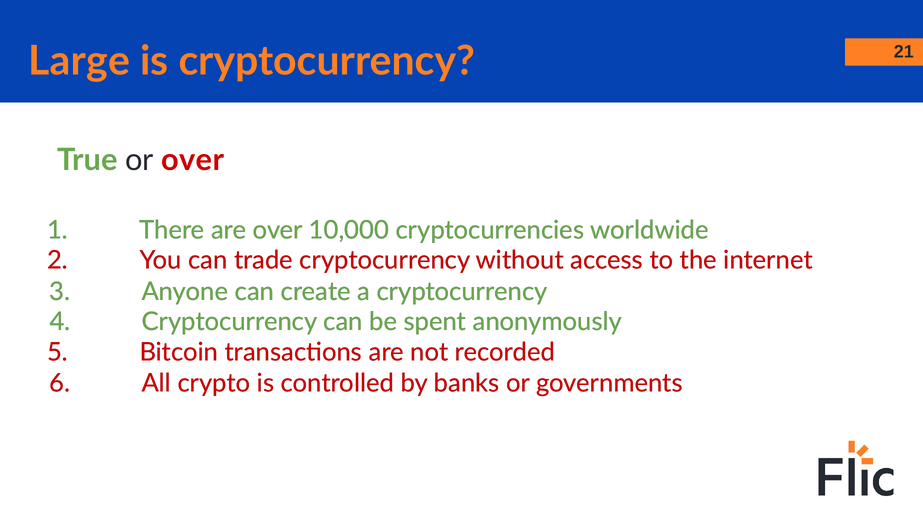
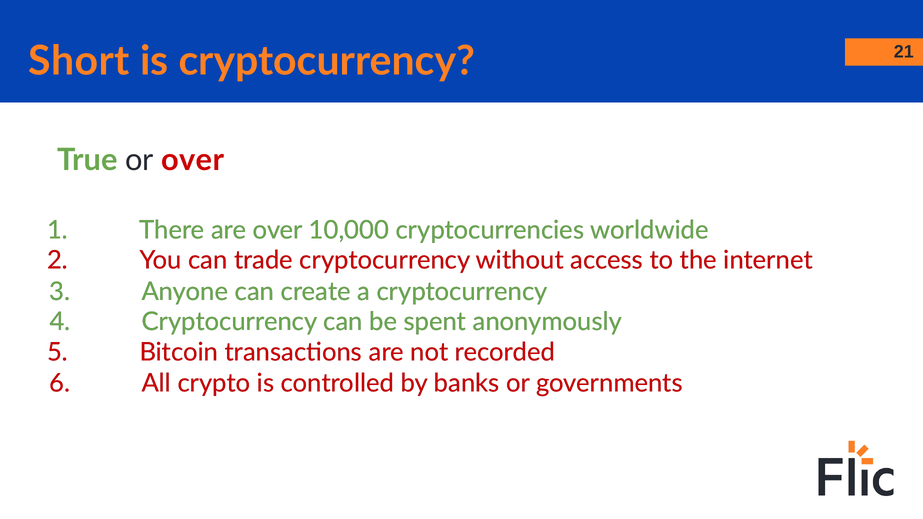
Large: Large -> Short
